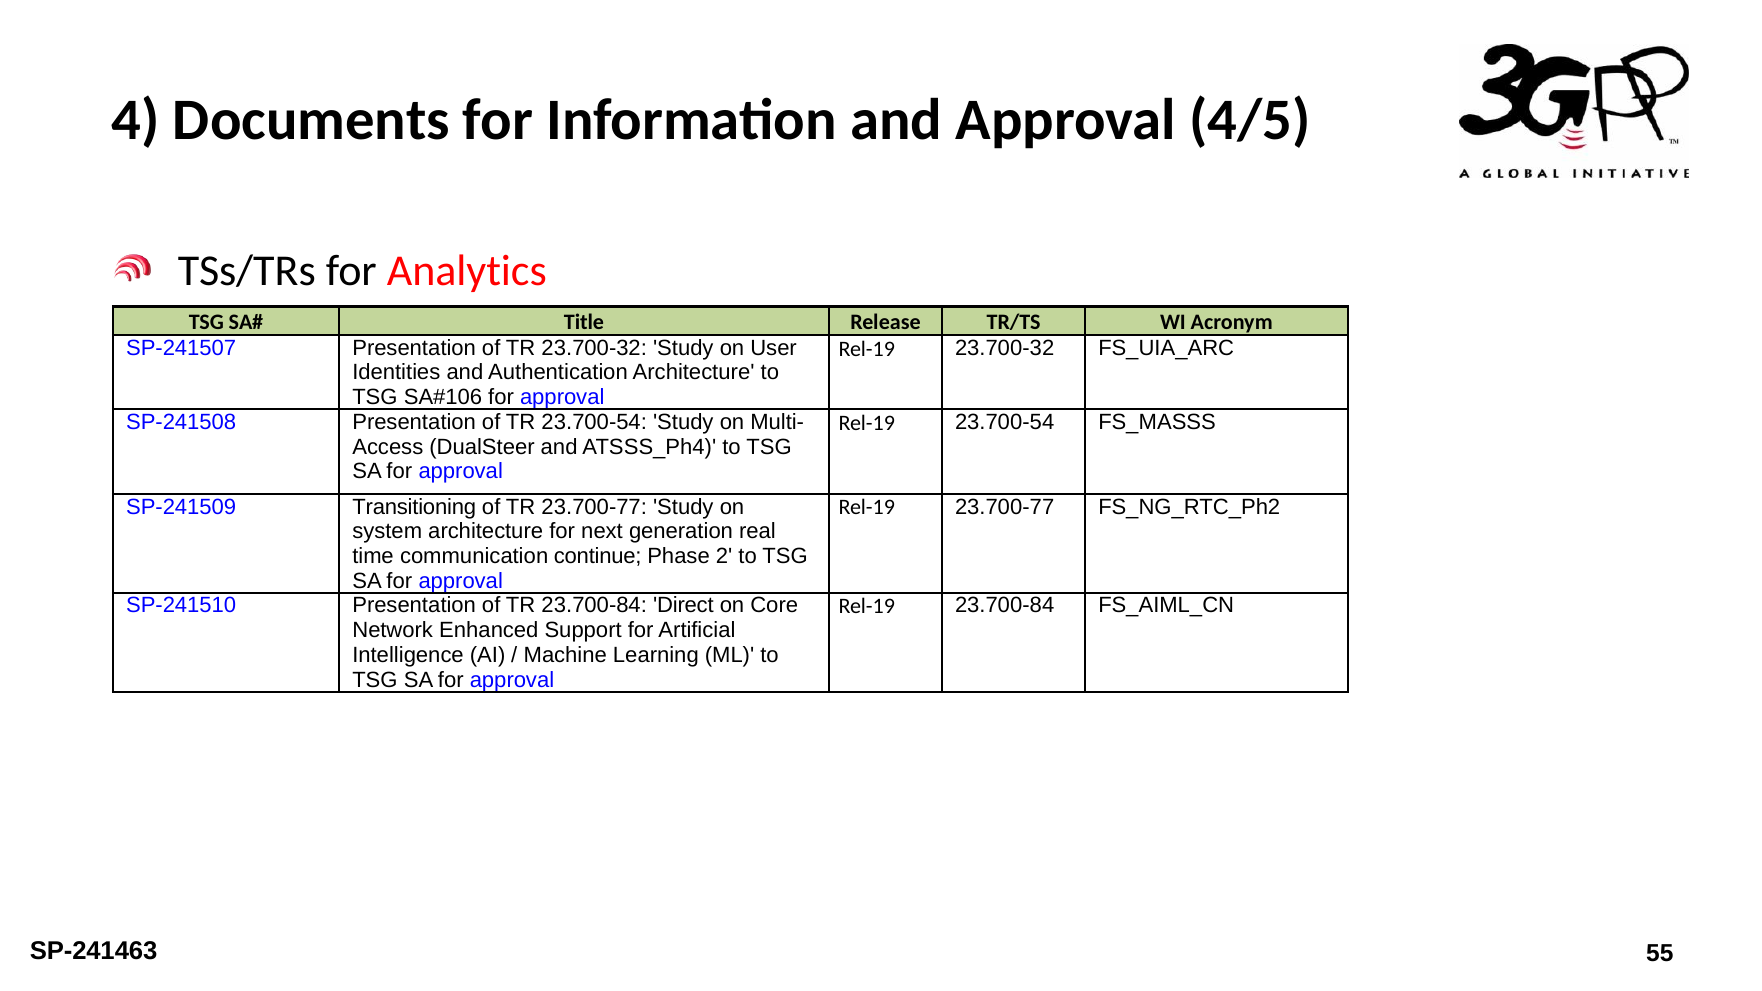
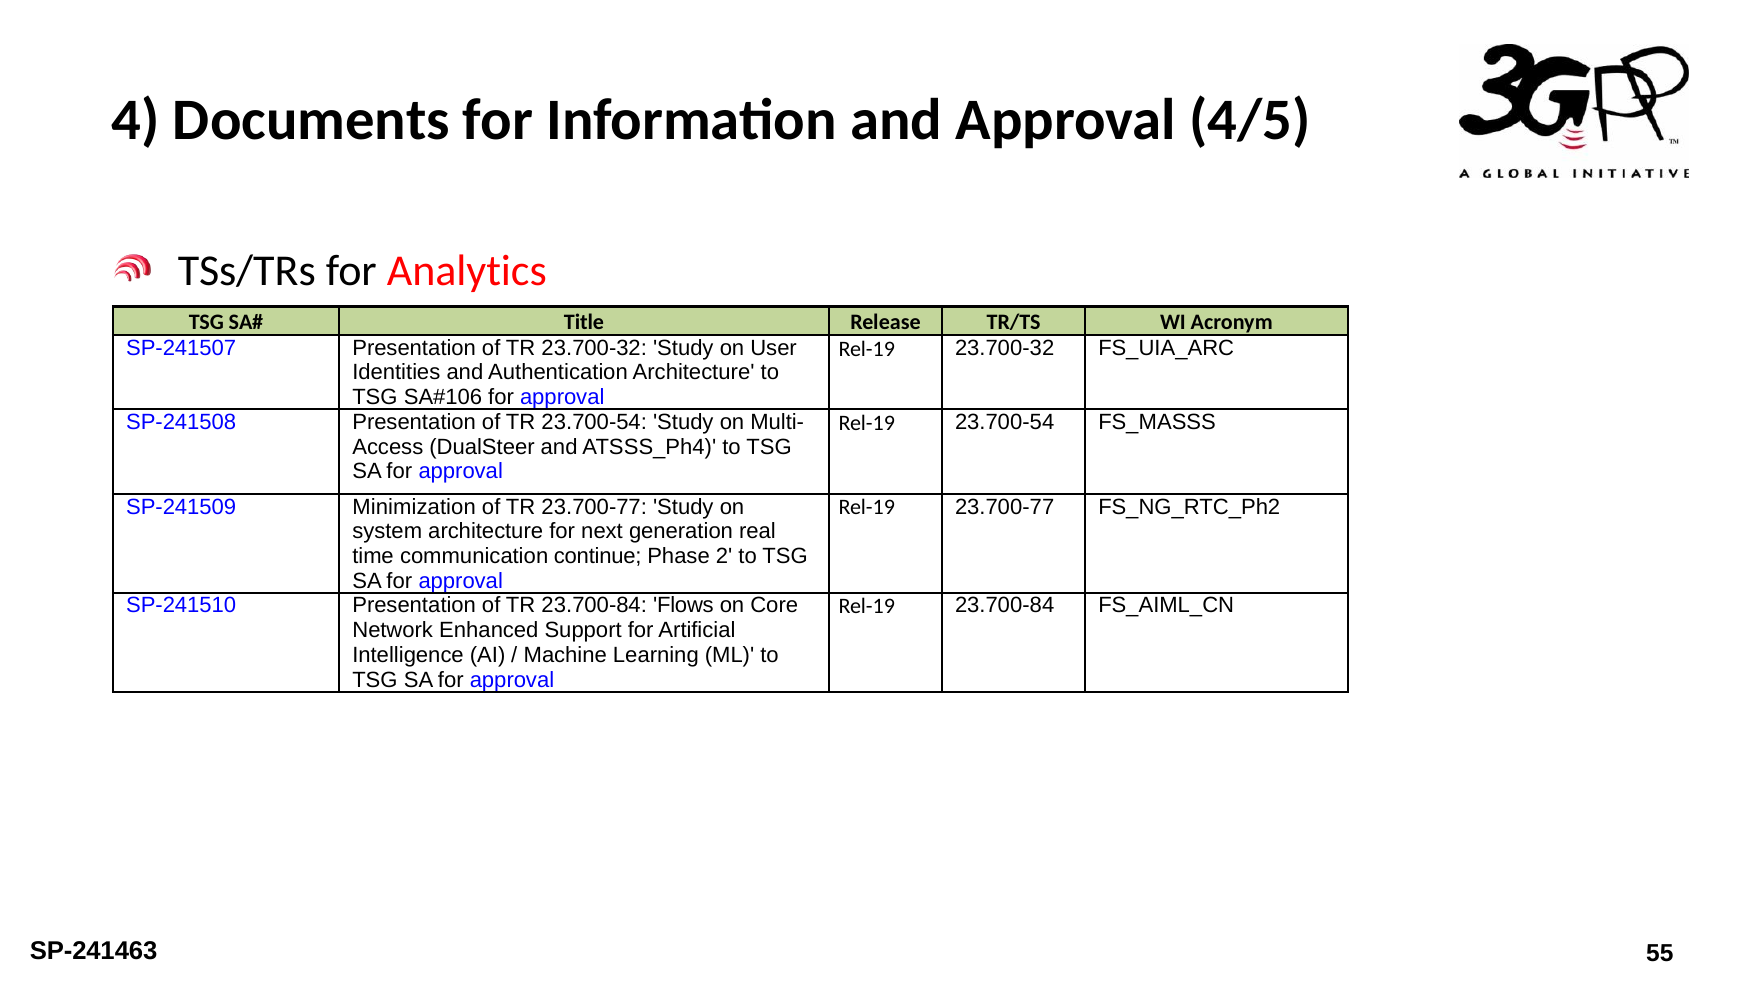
Transitioning: Transitioning -> Minimization
Direct: Direct -> Flows
